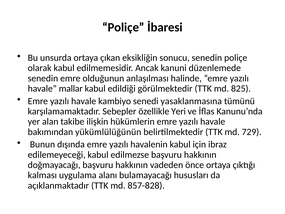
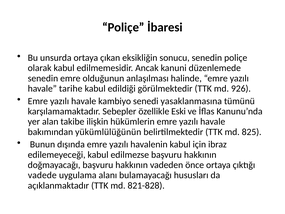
mallar: mallar -> tarihe
825: 825 -> 926
Yeri: Yeri -> Eski
729: 729 -> 825
kalması: kalması -> vadede
857-828: 857-828 -> 821-828
